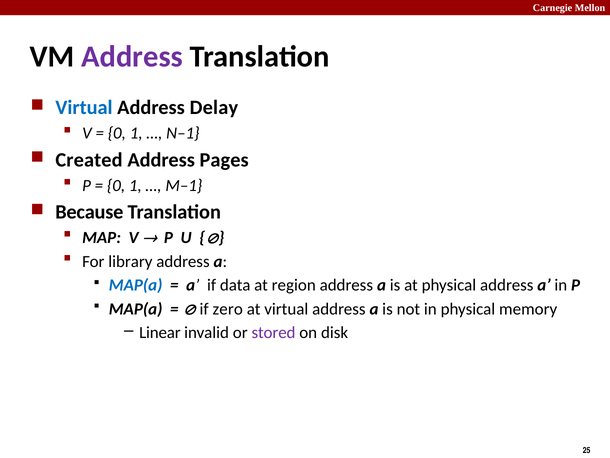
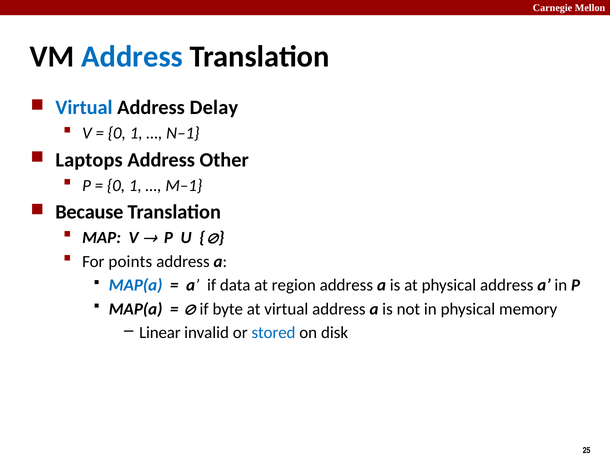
Address at (132, 57) colour: purple -> blue
Created: Created -> Laptops
Pages: Pages -> Other
library: library -> points
zero: zero -> byte
stored colour: purple -> blue
